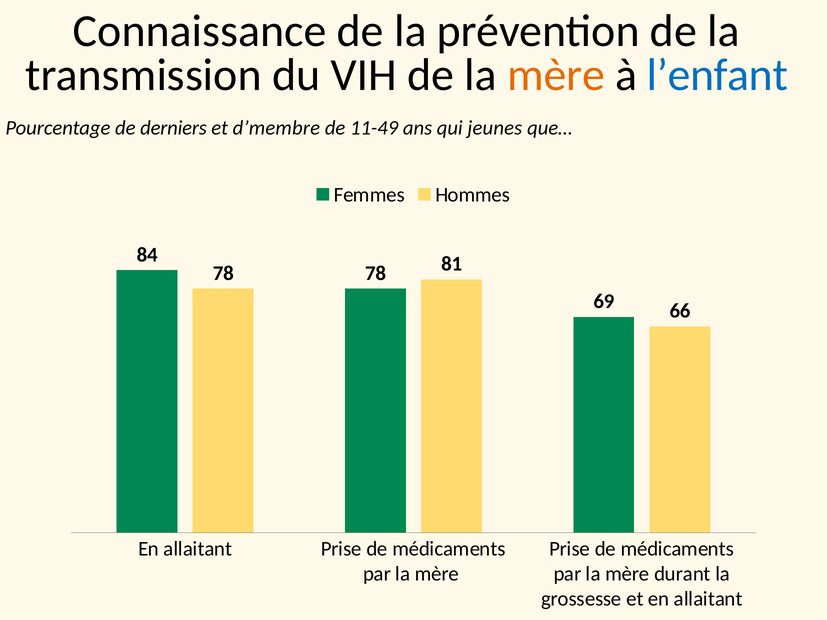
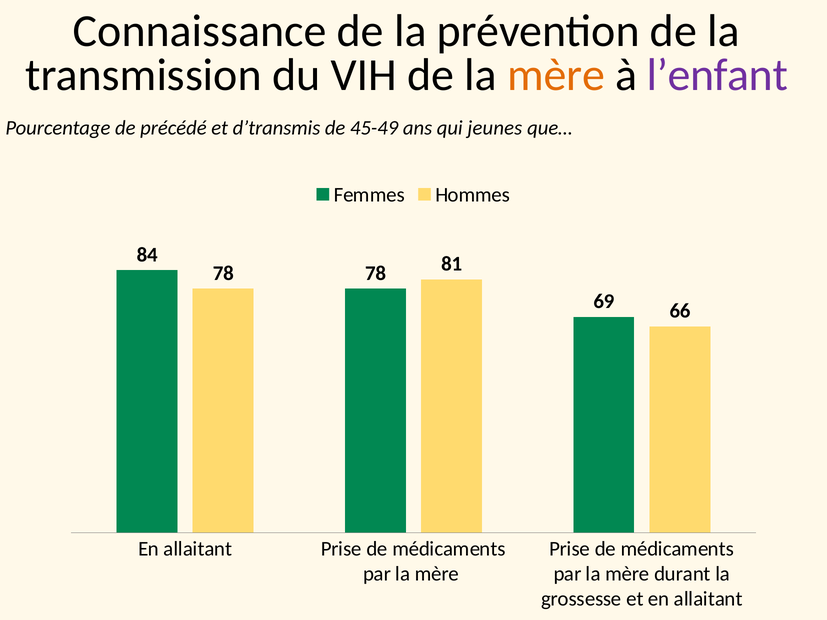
l’enfant colour: blue -> purple
derniers: derniers -> précédé
d’membre: d’membre -> d’transmis
11-49: 11-49 -> 45-49
